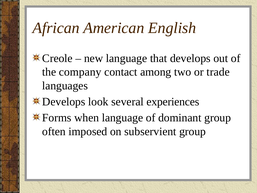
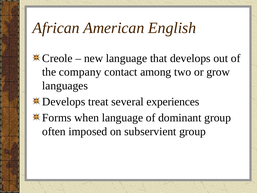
trade: trade -> grow
look: look -> treat
